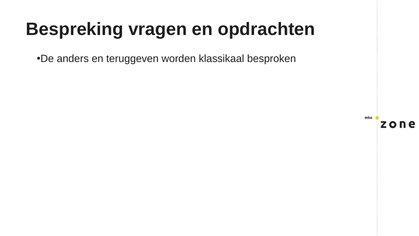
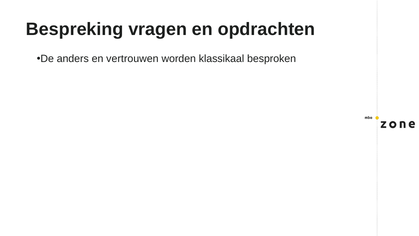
teruggeven: teruggeven -> vertrouwen
